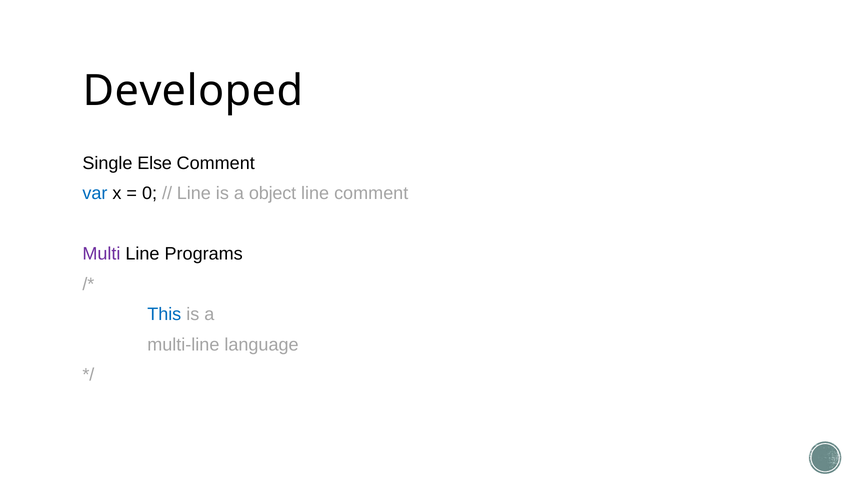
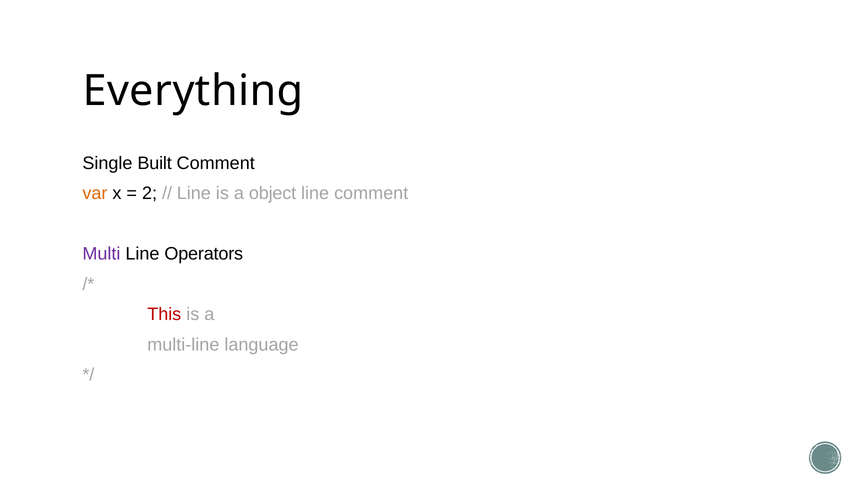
Developed: Developed -> Everything
Else: Else -> Built
var colour: blue -> orange
0: 0 -> 2
Programs: Programs -> Operators
This colour: blue -> red
